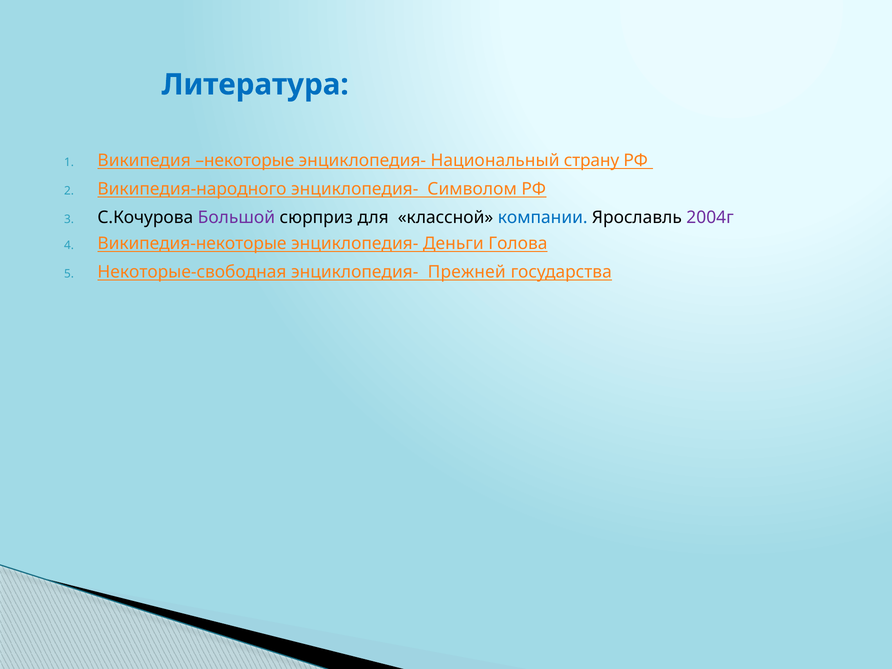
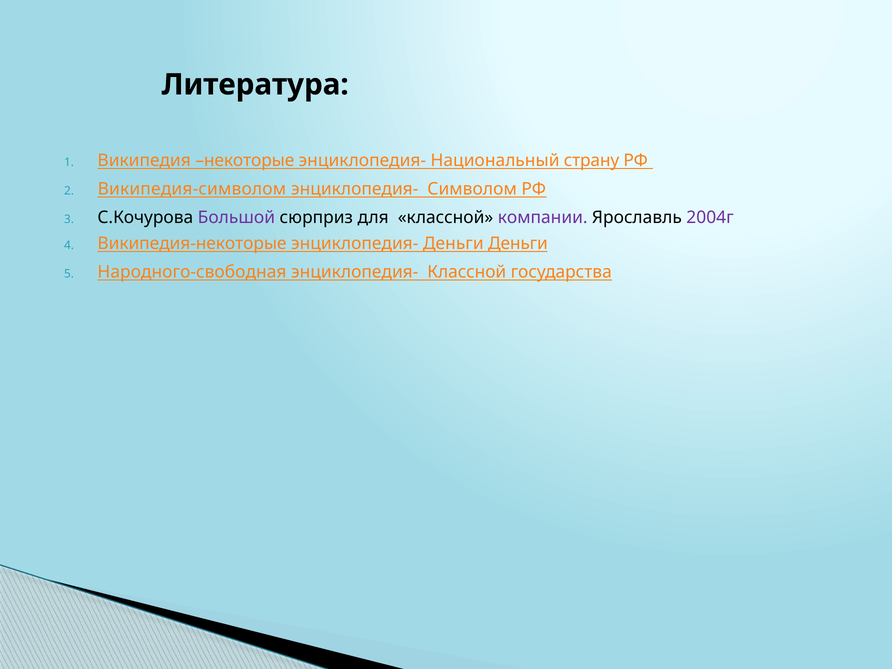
Литература colour: blue -> black
Википедия-народного: Википедия-народного -> Википедия-символом
компании colour: blue -> purple
Деньги Голова: Голова -> Деньги
Некоторые-свободная: Некоторые-свободная -> Народного-свободная
энциклопедия- Прежней: Прежней -> Классной
